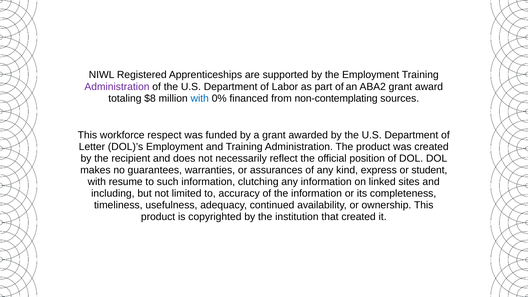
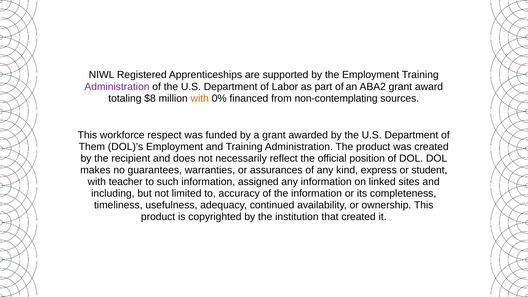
with at (200, 98) colour: blue -> orange
Letter: Letter -> Them
resume: resume -> teacher
clutching: clutching -> assigned
